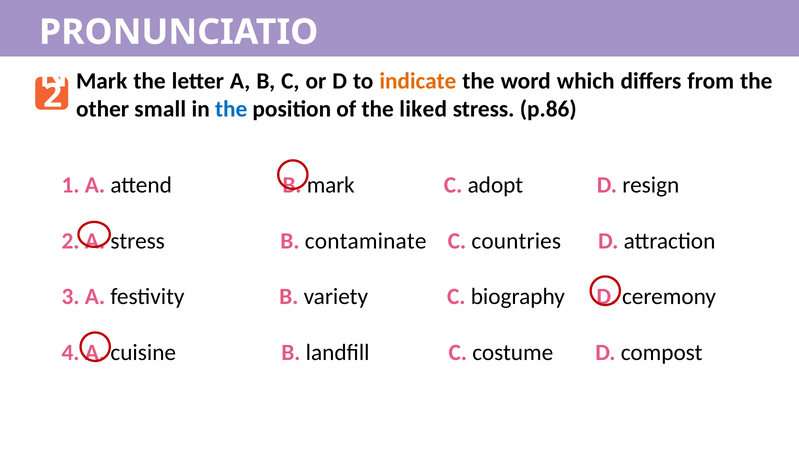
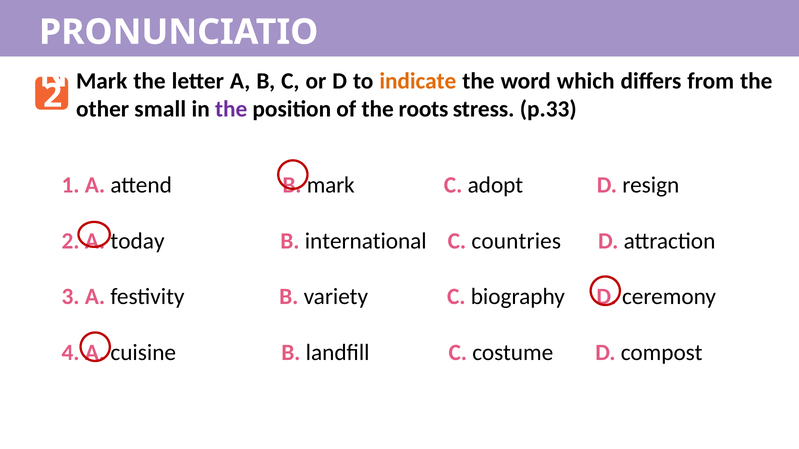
the at (231, 109) colour: blue -> purple
liked: liked -> roots
p.86: p.86 -> p.33
A stress: stress -> today
contaminate: contaminate -> international
